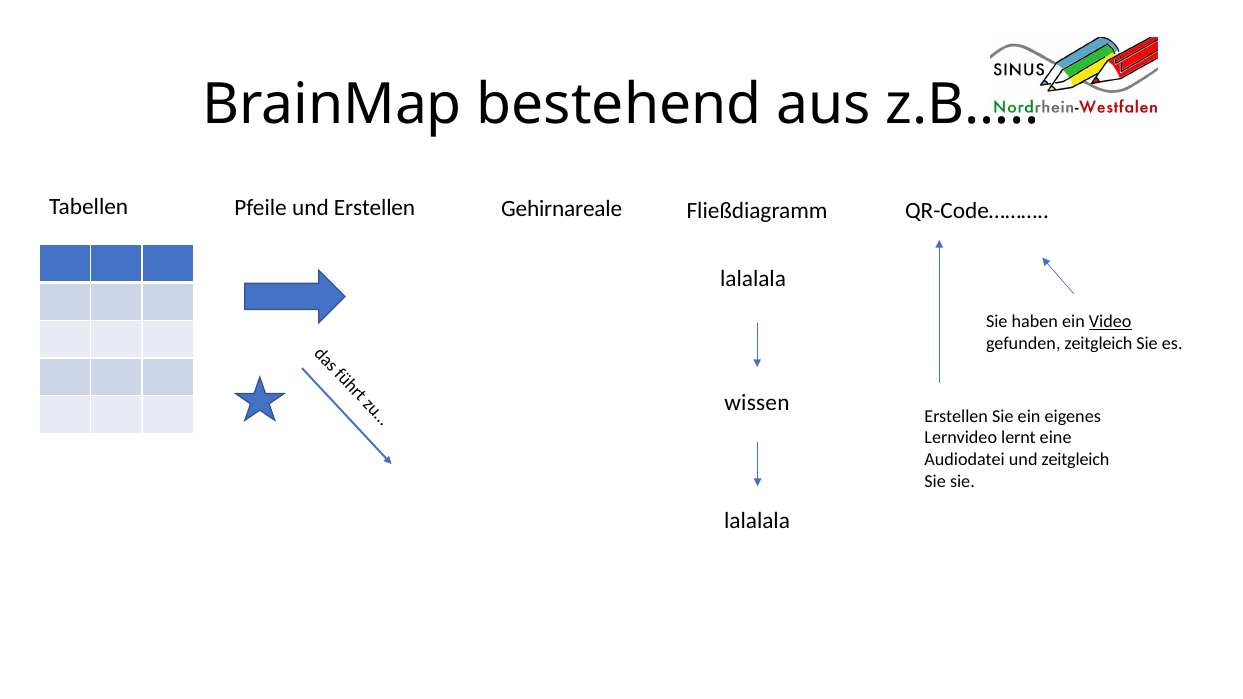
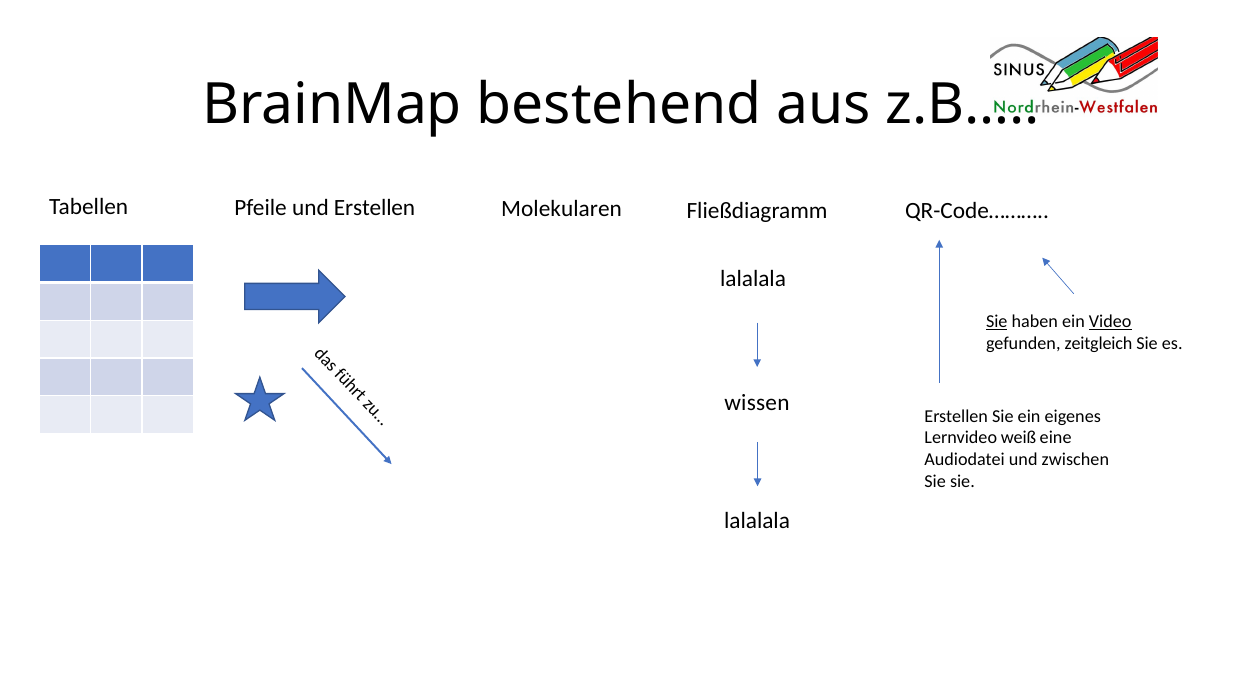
Gehirnareale: Gehirnareale -> Molekularen
Sie at (997, 322) underline: none -> present
lernt: lernt -> weiß
und zeitgleich: zeitgleich -> zwischen
